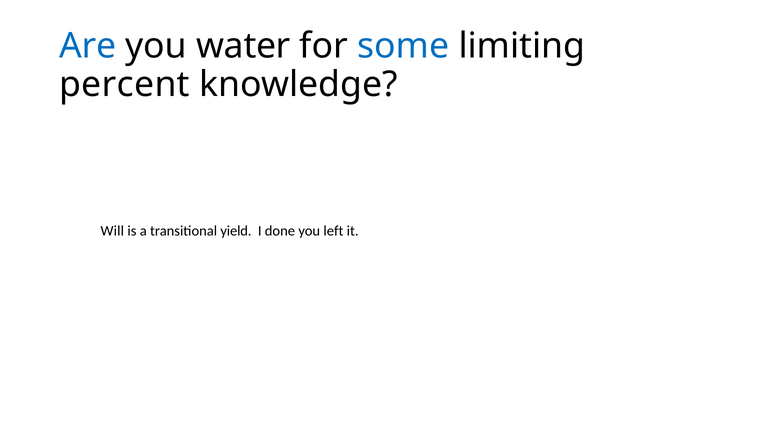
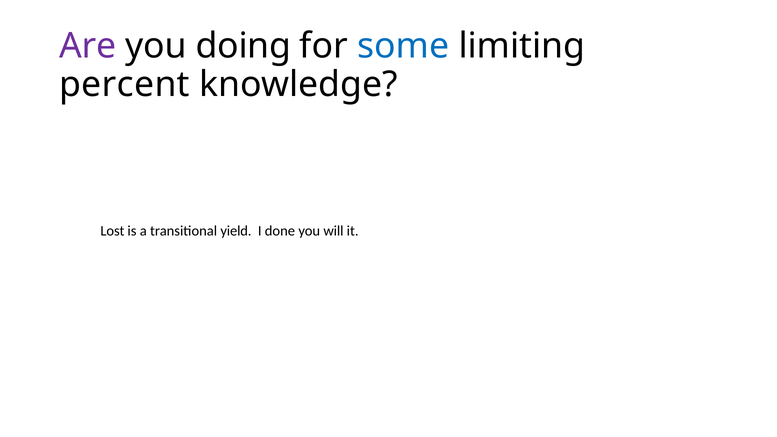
Are colour: blue -> purple
water: water -> doing
Will: Will -> Lost
left: left -> will
